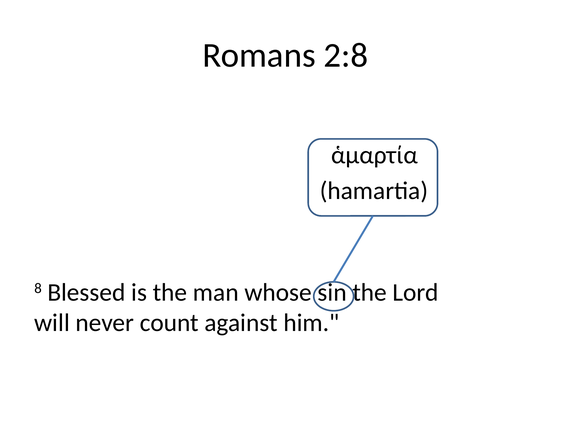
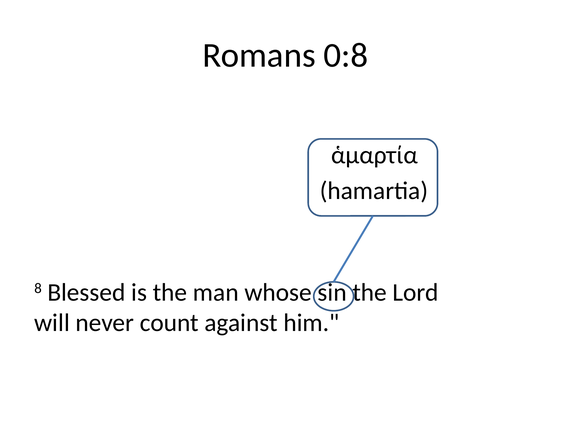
2:8: 2:8 -> 0:8
